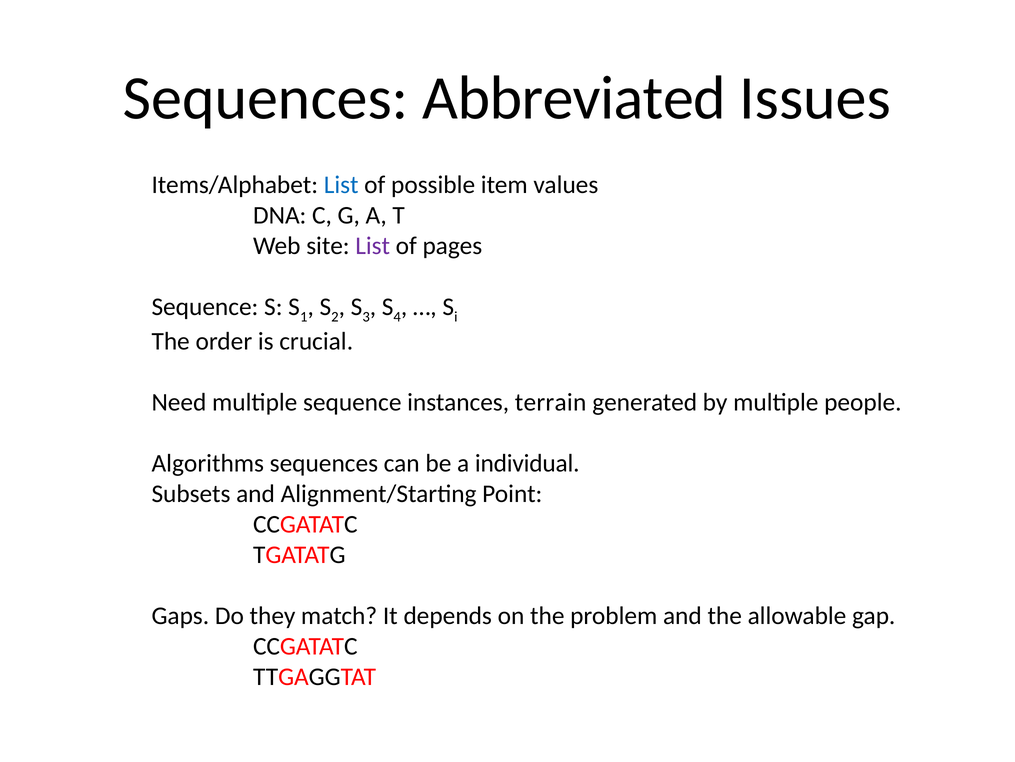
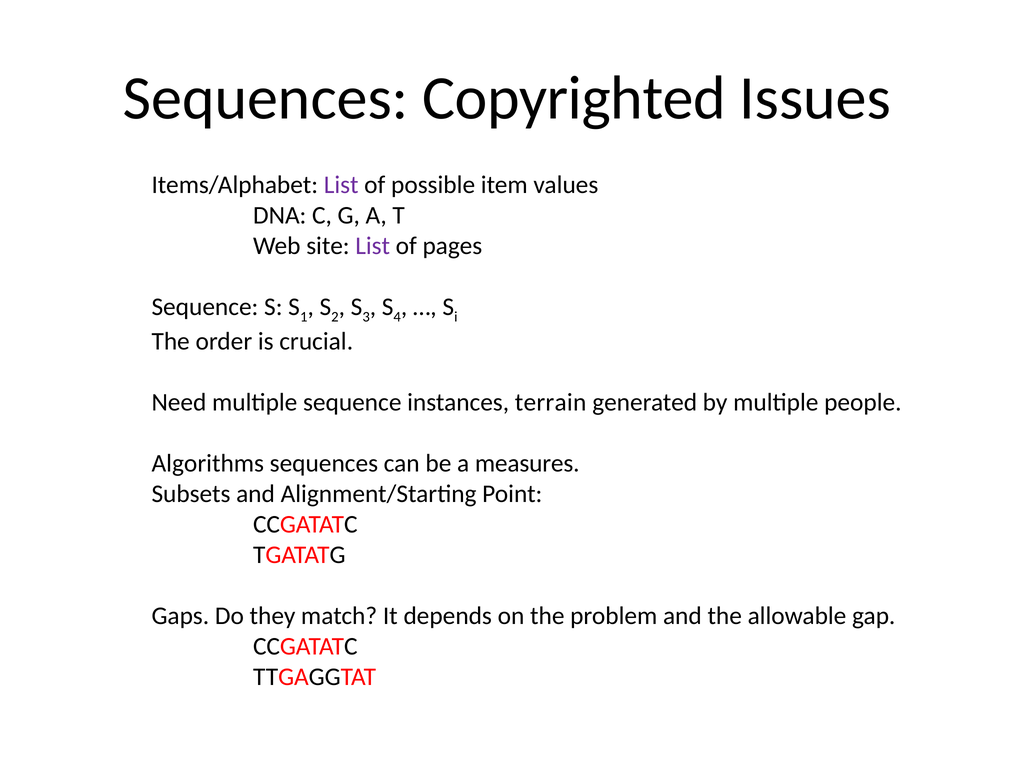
Abbreviated: Abbreviated -> Copyrighted
List at (341, 185) colour: blue -> purple
individual: individual -> measures
